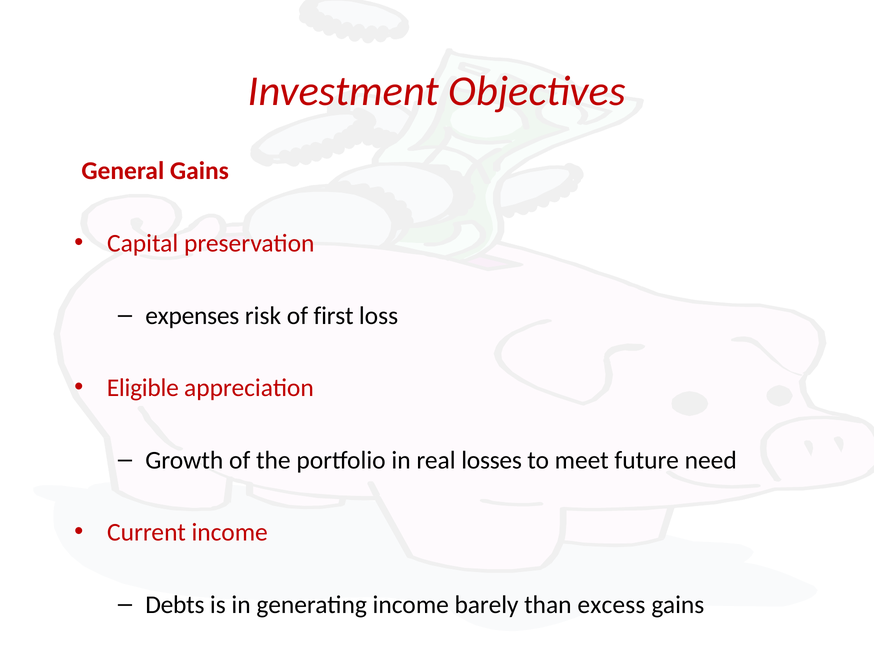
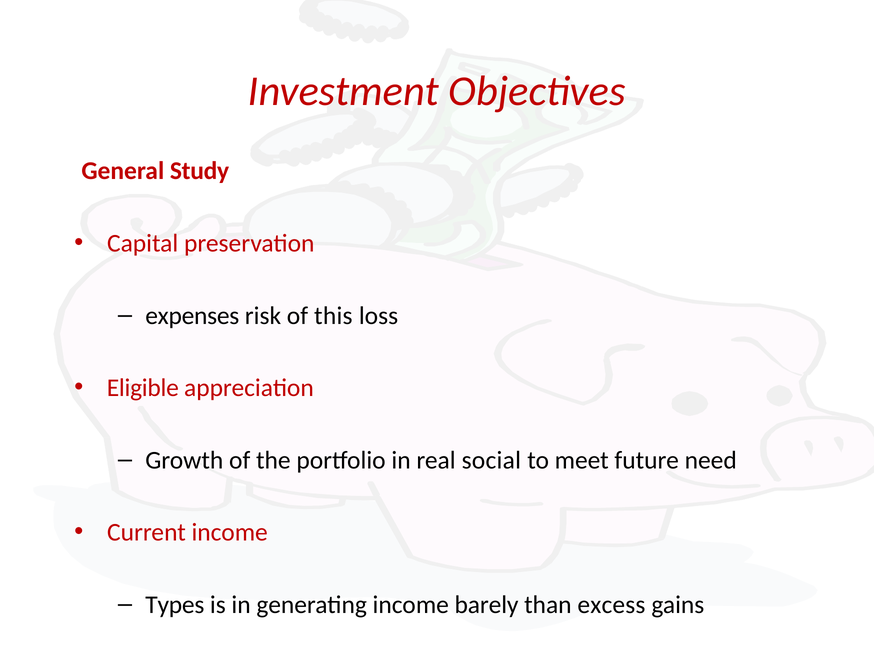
General Gains: Gains -> Study
first: first -> this
losses: losses -> social
Debts: Debts -> Types
